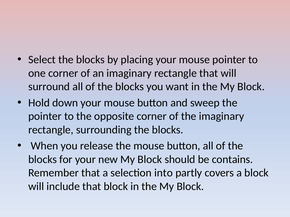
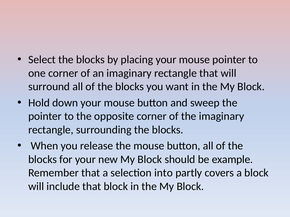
contains: contains -> example
